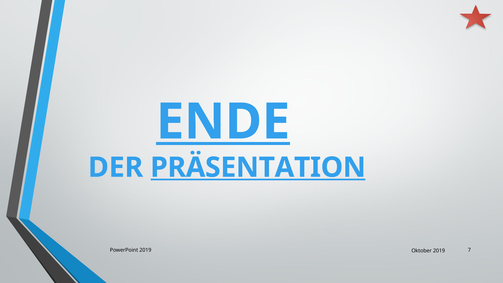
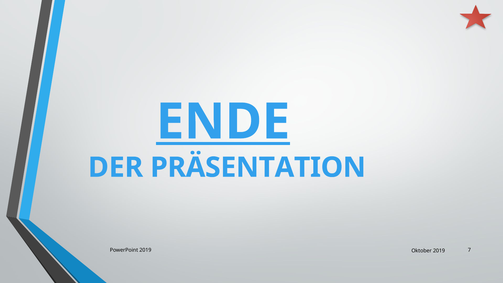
PRÄSENTATION underline: present -> none
